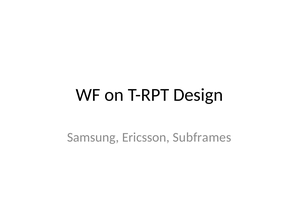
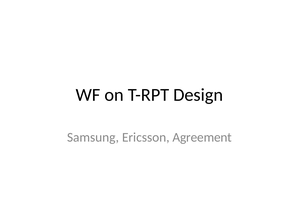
Subframes: Subframes -> Agreement
